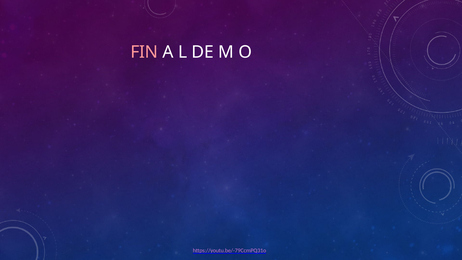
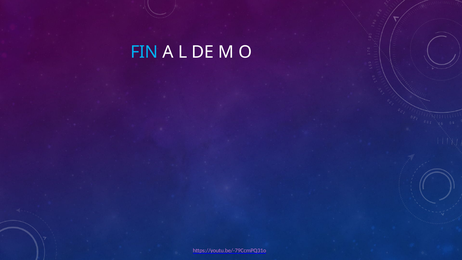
FIN colour: pink -> light blue
